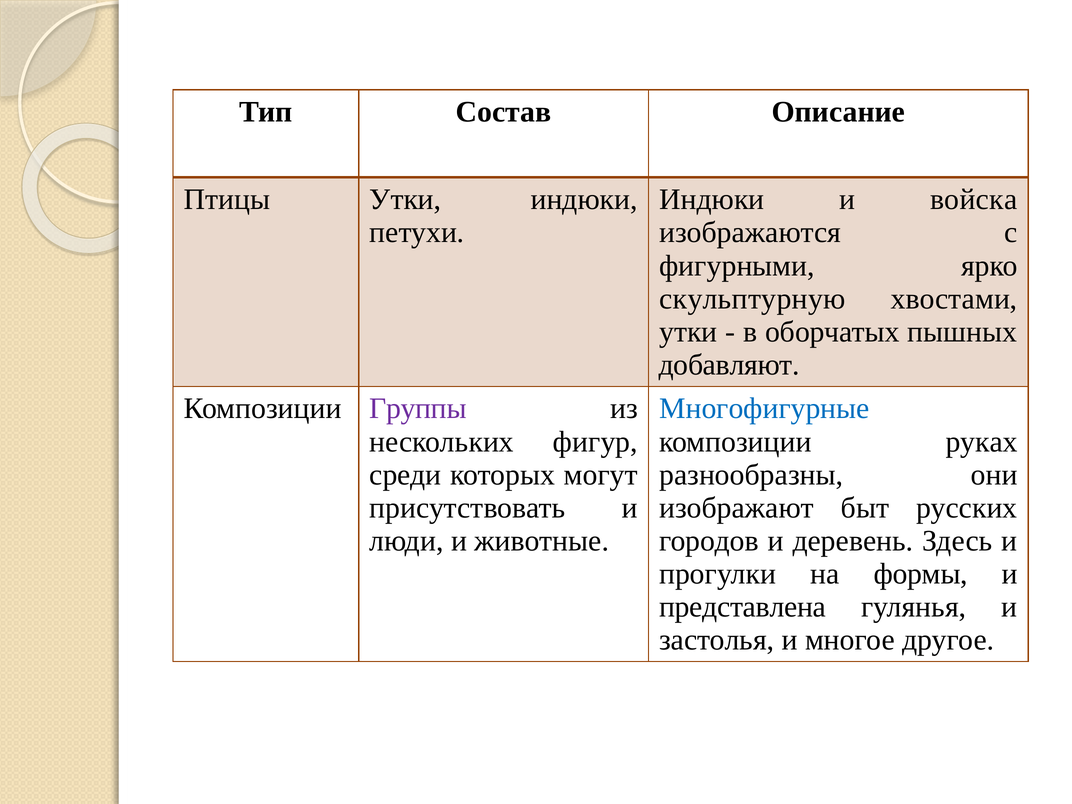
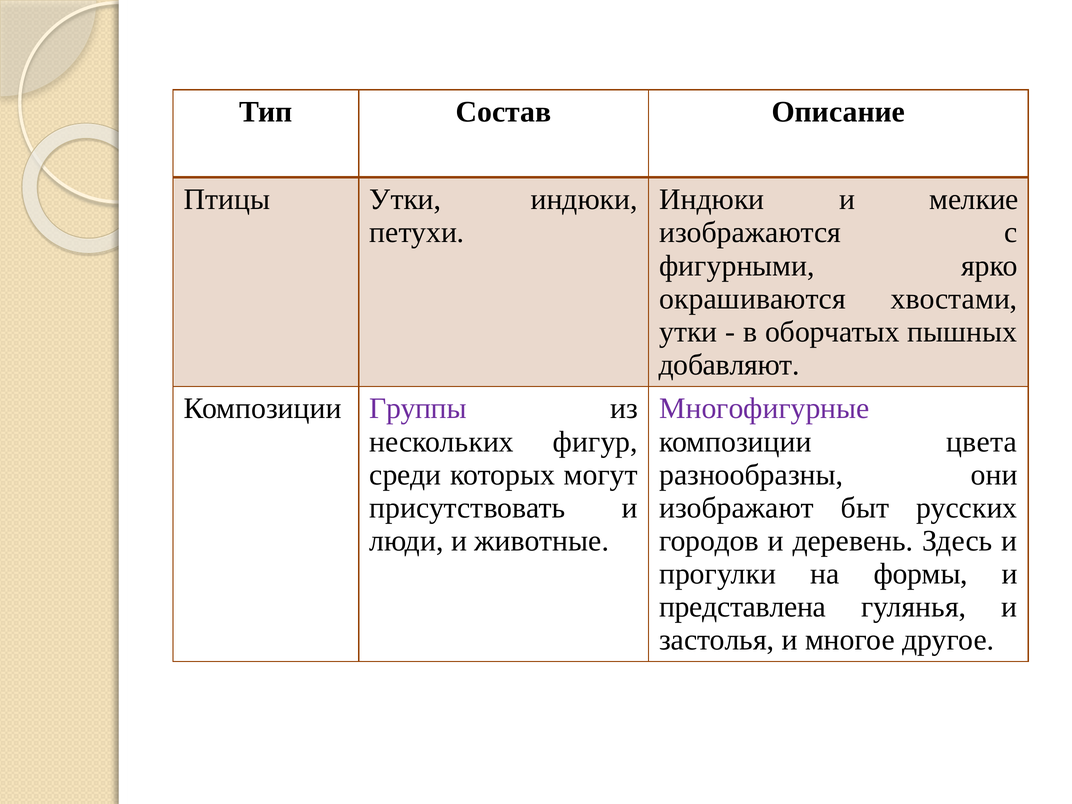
войска: войска -> мелкие
скульптурную: скульптурную -> окрашиваются
Многофигурные colour: blue -> purple
руках: руках -> цвета
